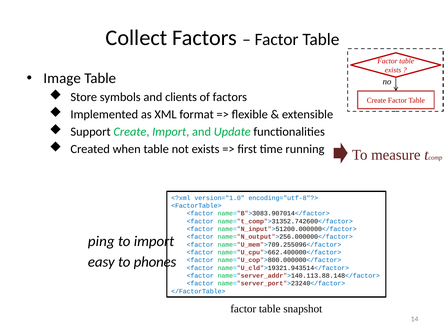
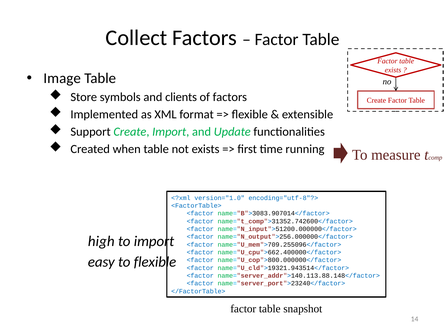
ping: ping -> high
to phones: phones -> flexible
